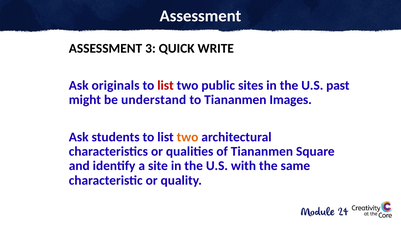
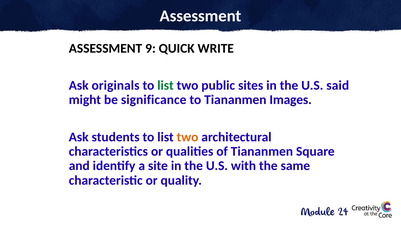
3: 3 -> 9
list at (166, 86) colour: red -> green
past: past -> said
understand: understand -> significance
